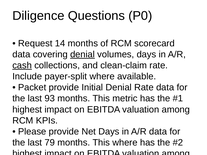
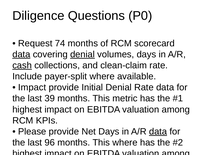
14: 14 -> 74
data at (21, 54) underline: none -> present
Packet at (32, 88): Packet -> Impact
93: 93 -> 39
data at (158, 132) underline: none -> present
79: 79 -> 96
